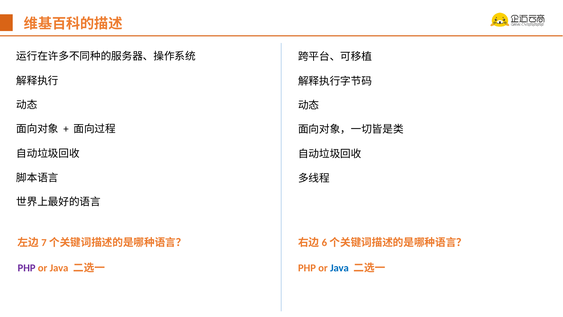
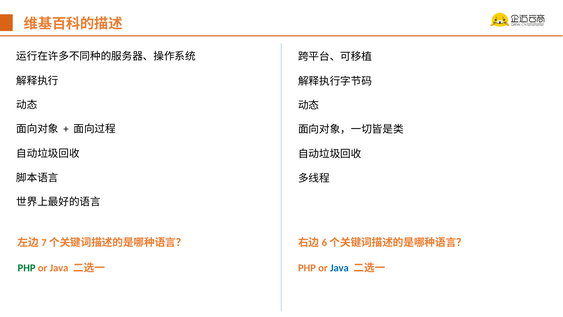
PHP at (27, 268) colour: purple -> green
